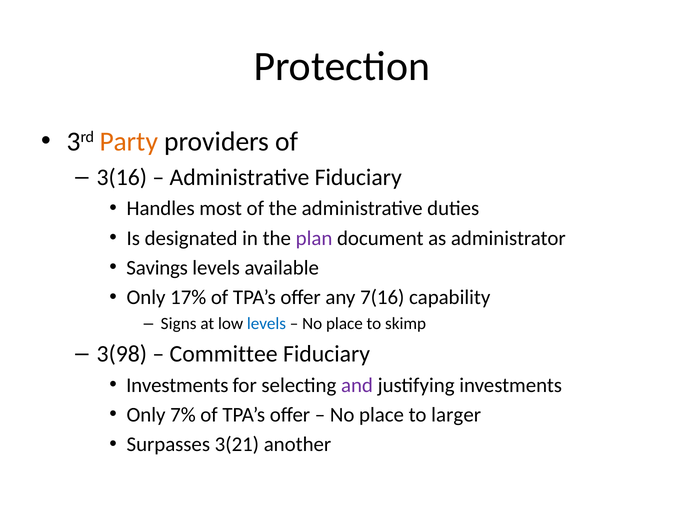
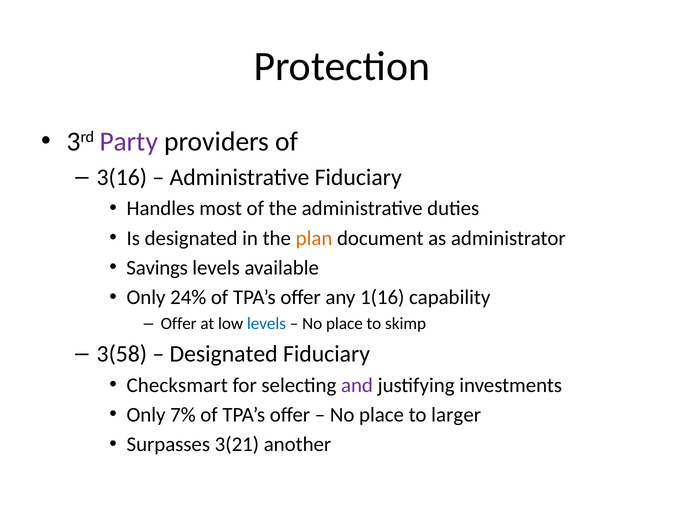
Party colour: orange -> purple
plan colour: purple -> orange
17%: 17% -> 24%
7(16: 7(16 -> 1(16
Signs at (179, 324): Signs -> Offer
3(98: 3(98 -> 3(58
Committee at (224, 354): Committee -> Designated
Investments at (177, 385): Investments -> Checksmart
